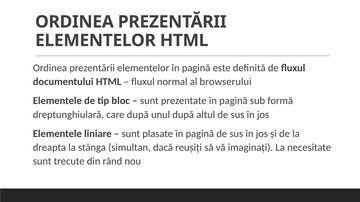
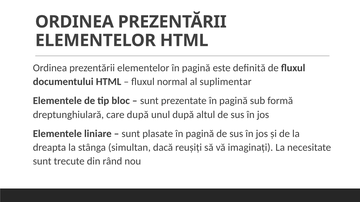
browserului: browserului -> suplimentar
